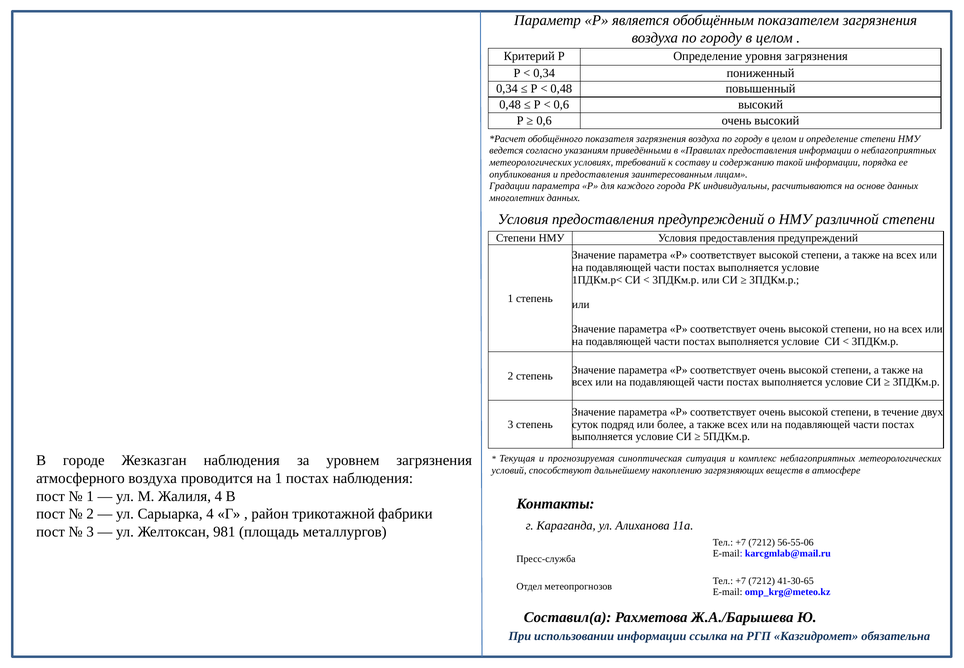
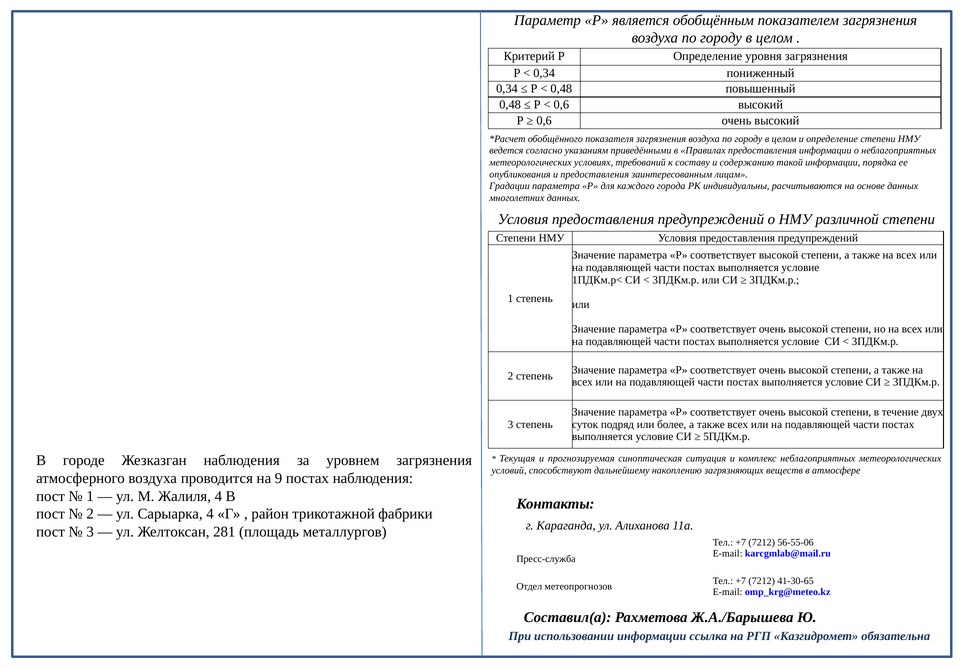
на 1: 1 -> 9
981: 981 -> 281
